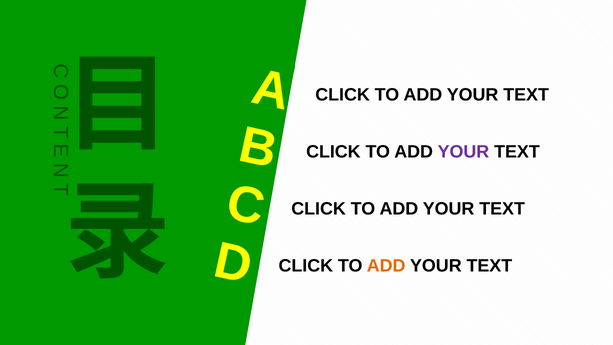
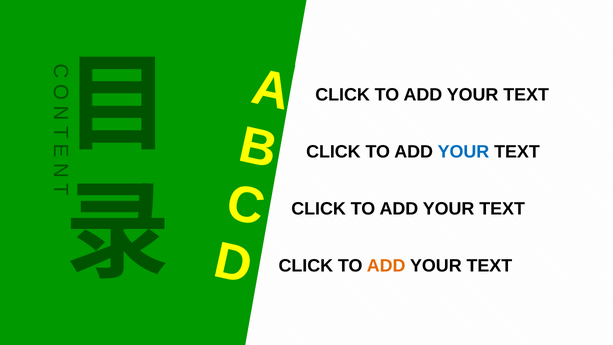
YOUR at (463, 152) colour: purple -> blue
